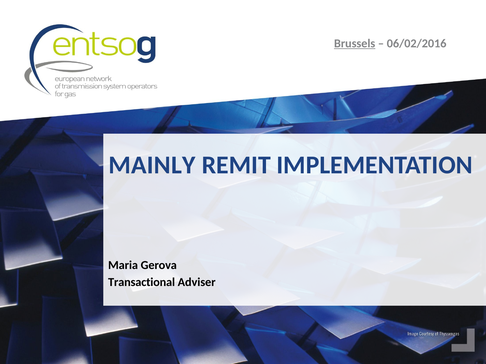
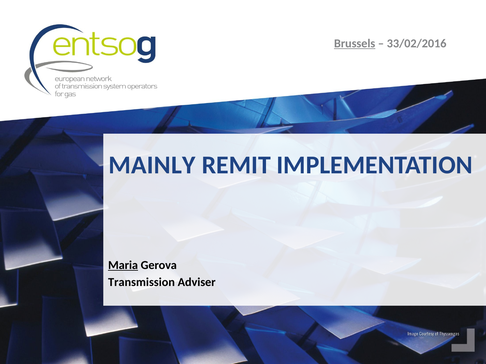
06/02/2016: 06/02/2016 -> 33/02/2016
Maria underline: none -> present
Transactional: Transactional -> Transmission
